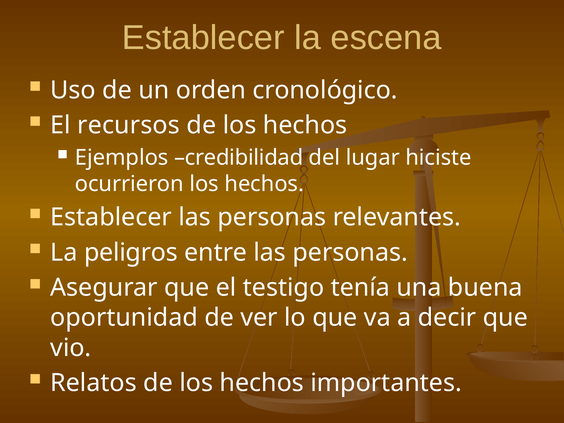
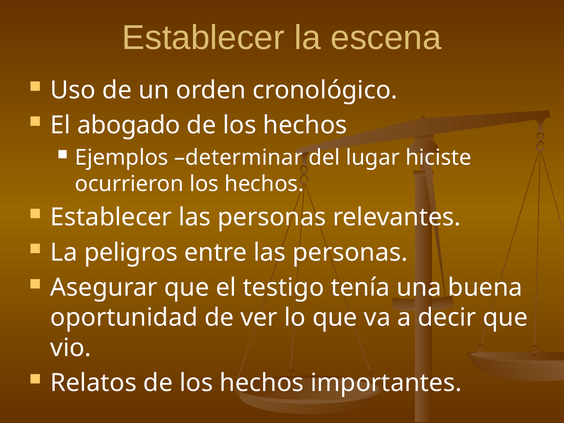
recursos: recursos -> abogado
credibilidad: credibilidad -> determinar
